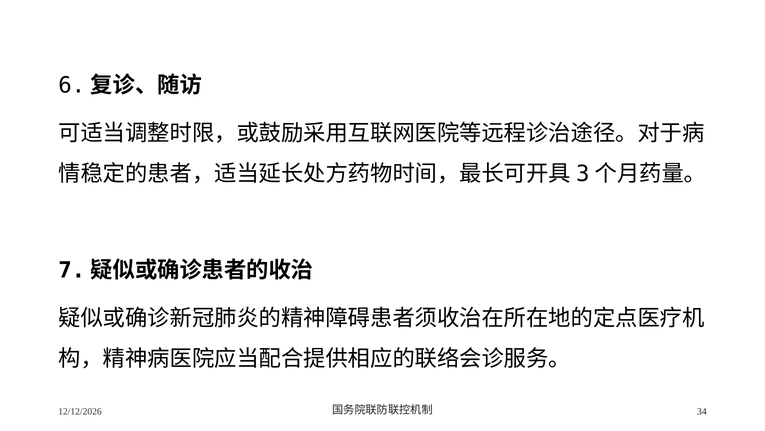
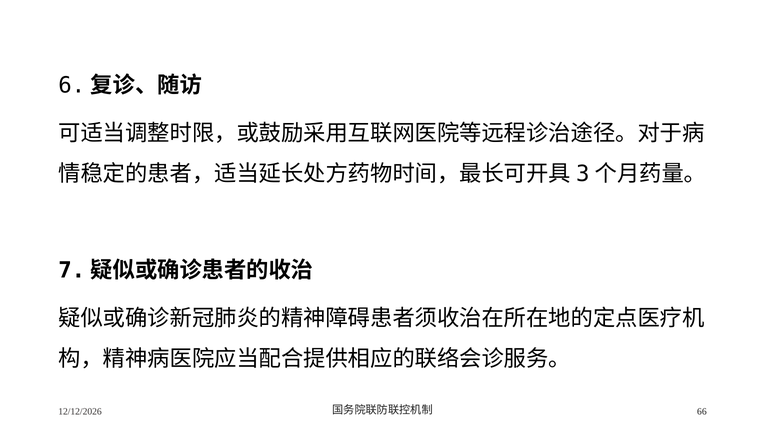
34: 34 -> 66
